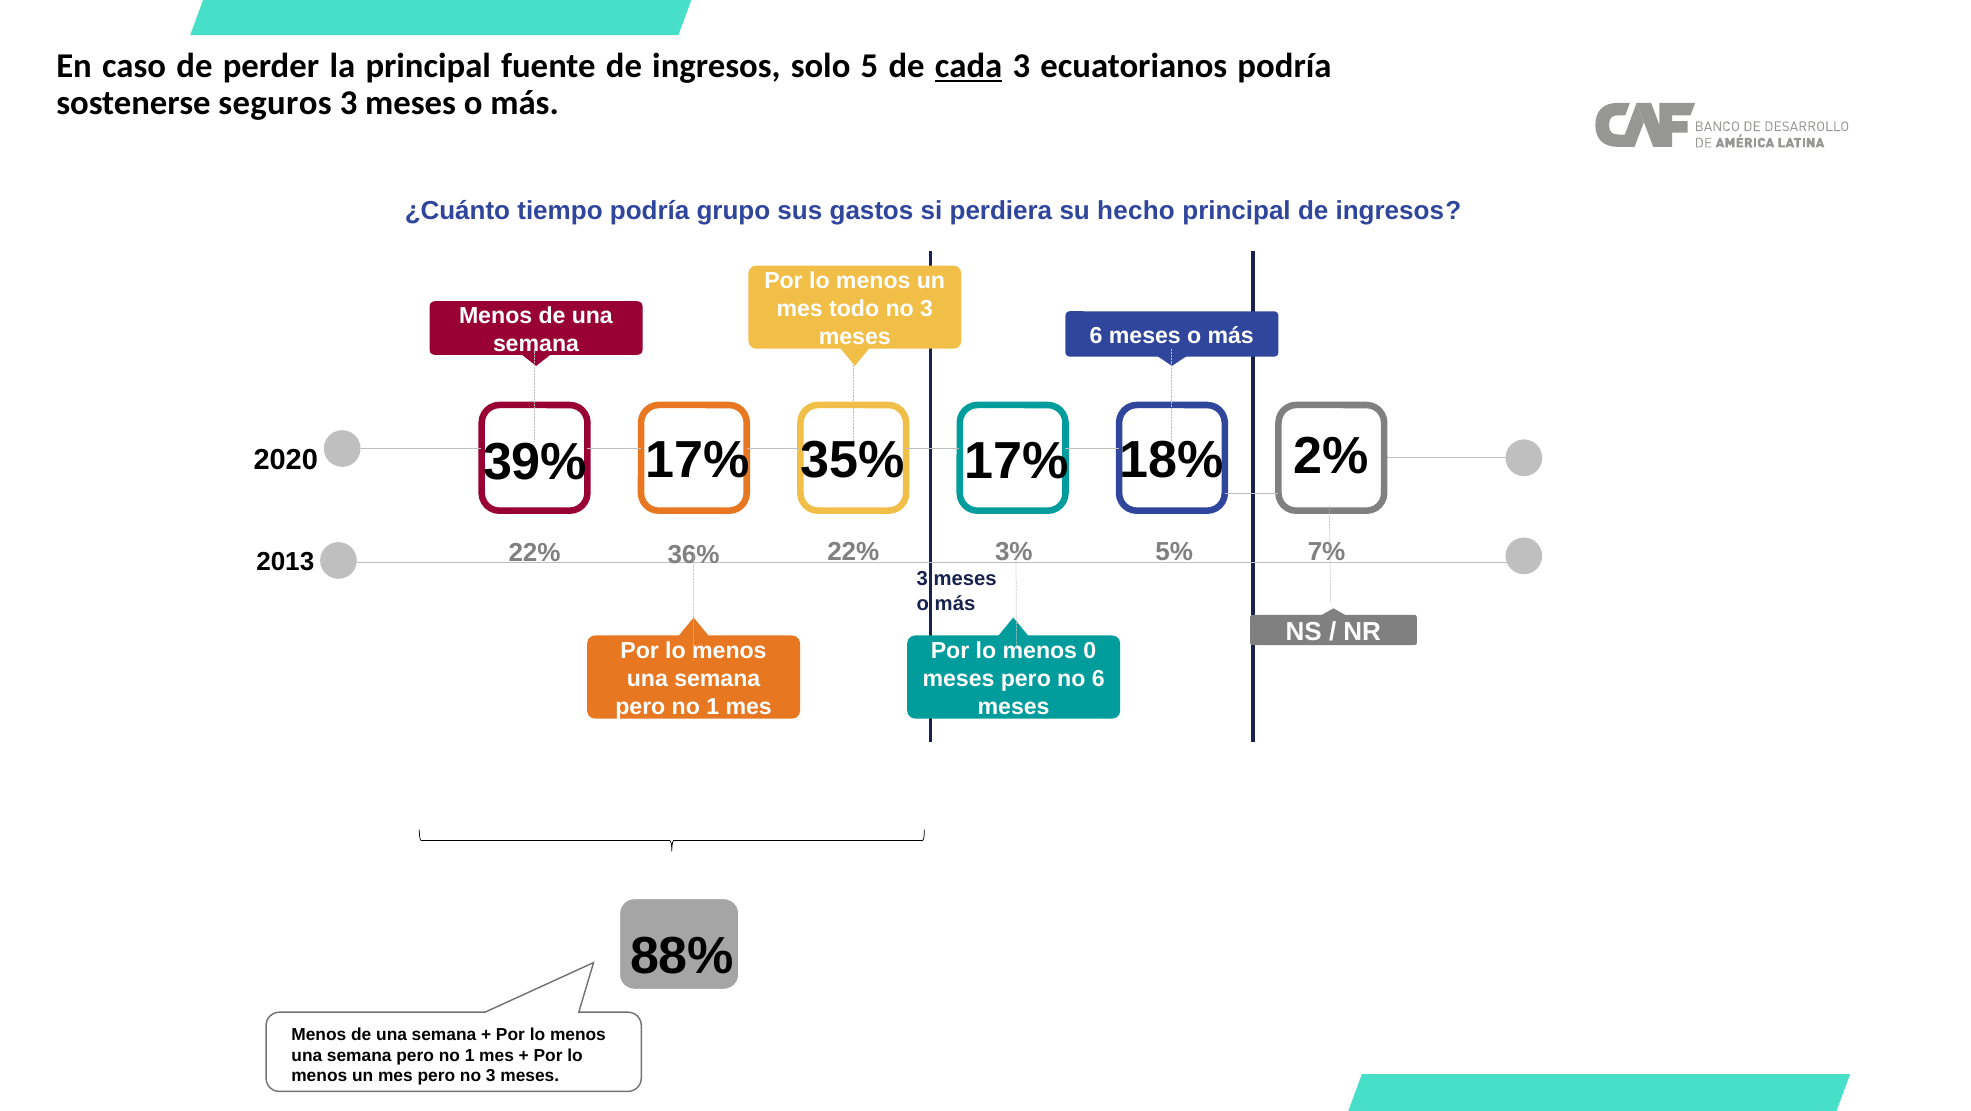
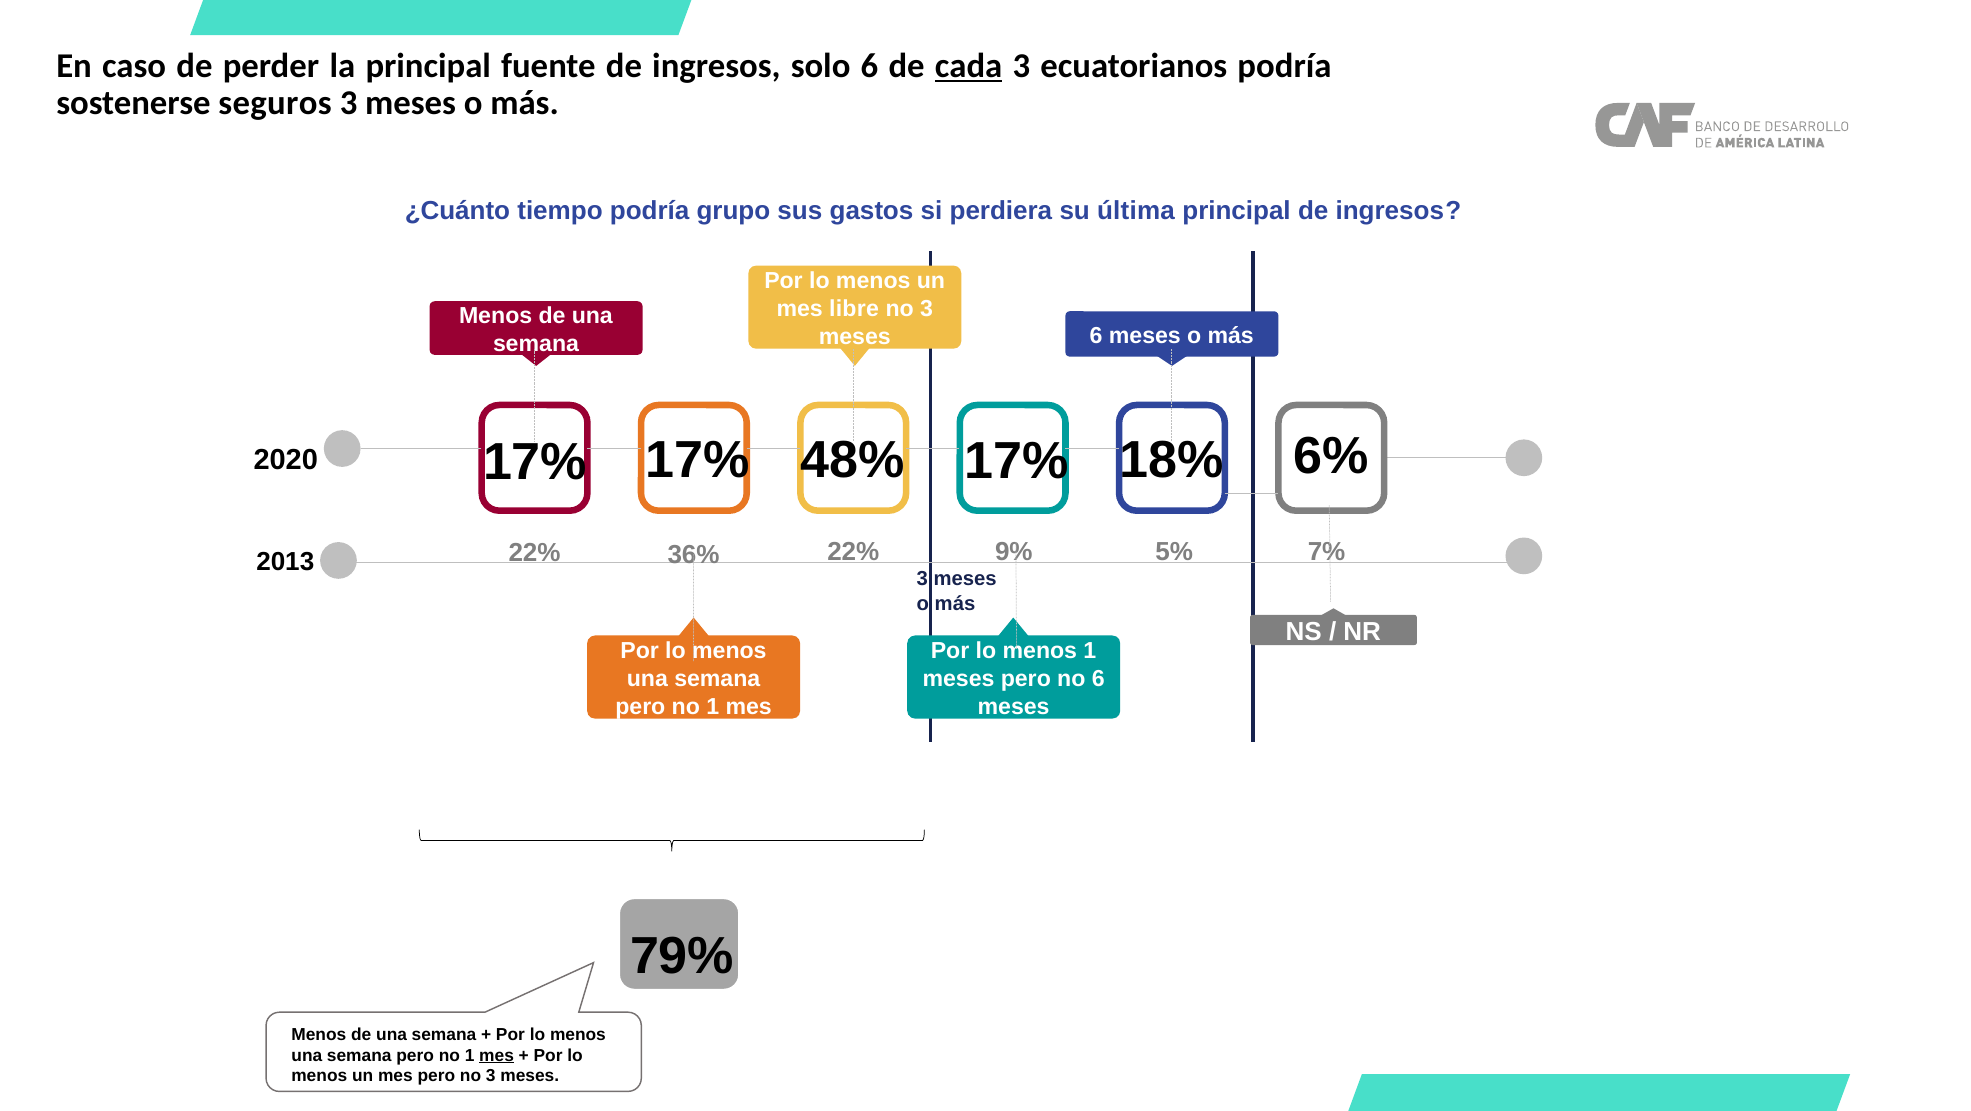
solo 5: 5 -> 6
hecho: hecho -> última
todo: todo -> libre
39% at (535, 462): 39% -> 17%
35%: 35% -> 48%
2%: 2% -> 6%
3%: 3% -> 9%
menos 0: 0 -> 1
88%: 88% -> 79%
mes at (497, 1056) underline: none -> present
